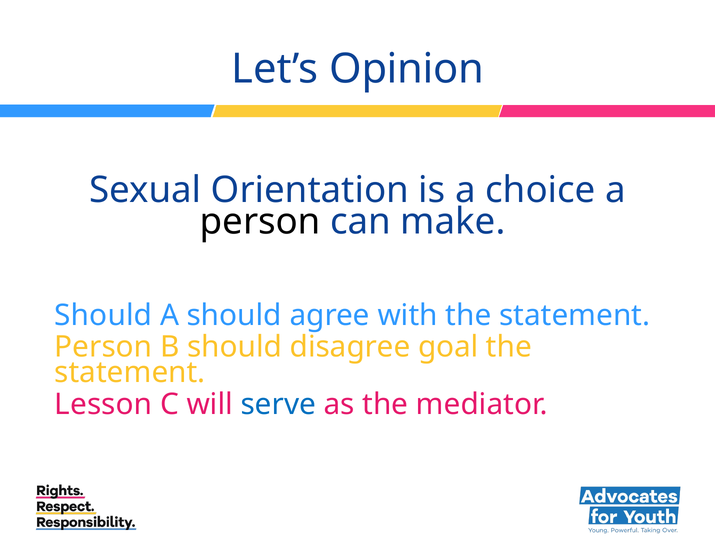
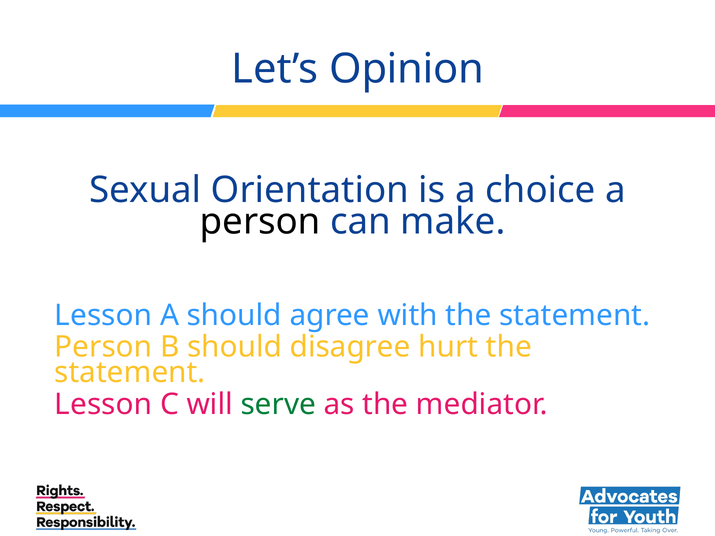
Should at (103, 315): Should -> Lesson
goal: goal -> hurt
serve colour: blue -> green
